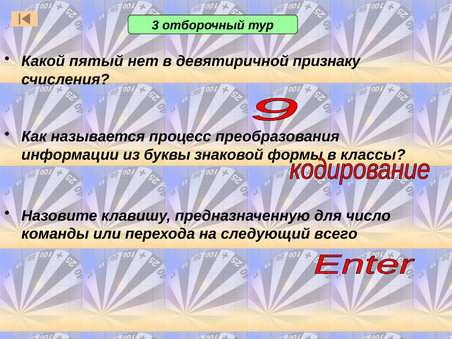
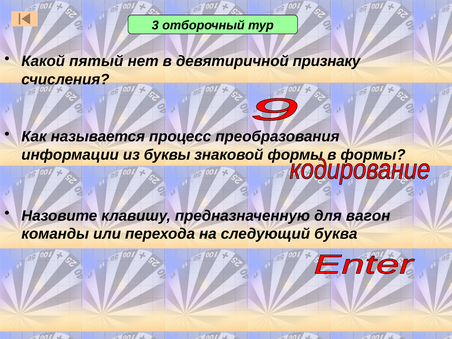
в классы: классы -> формы
число: число -> вагон
всего: всего -> буква
